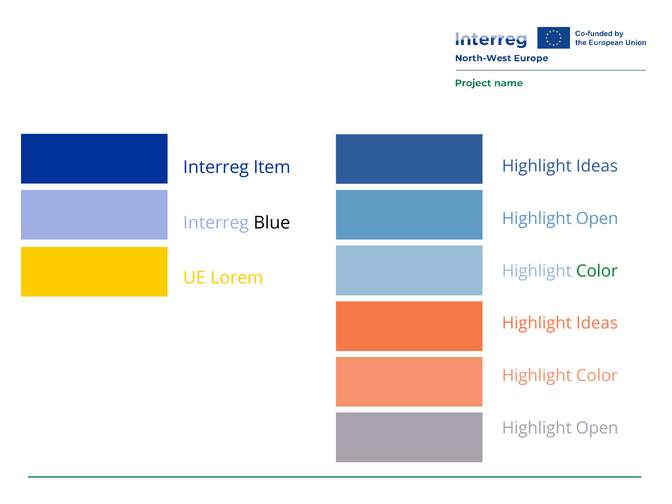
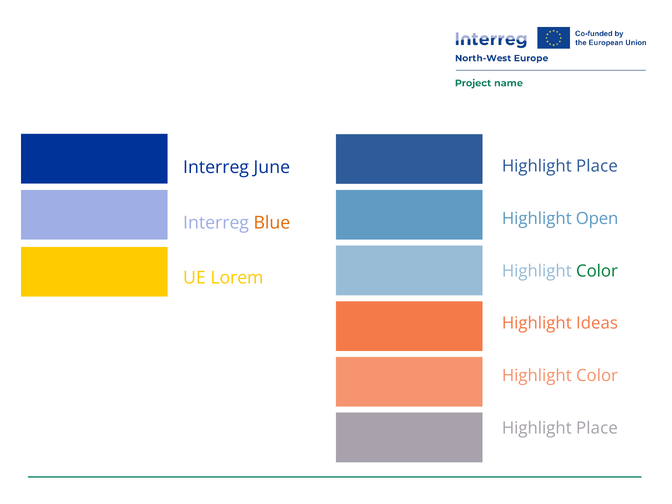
Ideas at (597, 166): Ideas -> Place
Item: Item -> June
Blue colour: black -> orange
Open at (597, 428): Open -> Place
